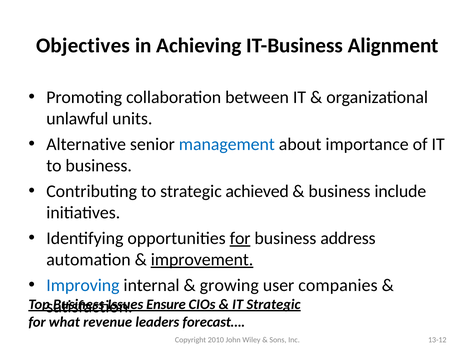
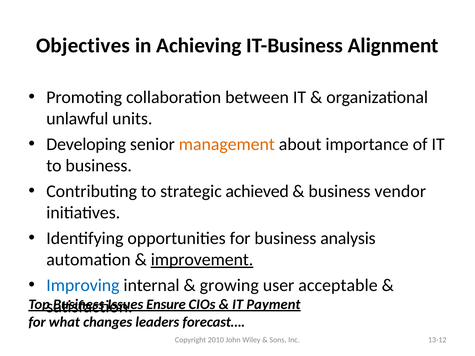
Alternative: Alternative -> Developing
management colour: blue -> orange
include: include -> vendor
for at (240, 238) underline: present -> none
address: address -> analysis
companies: companies -> acceptable
IT Strategic: Strategic -> Payment
revenue: revenue -> changes
